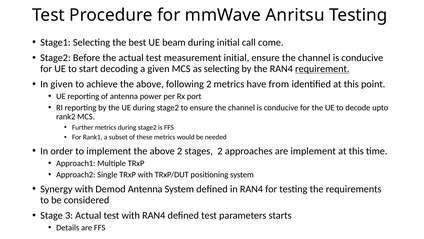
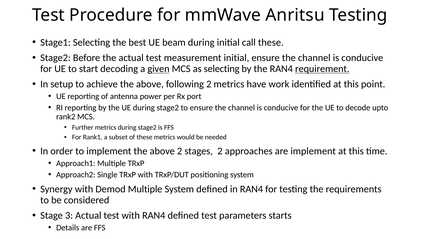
call come: come -> these
given at (159, 69) underline: none -> present
In given: given -> setup
from: from -> work
Demod Antenna: Antenna -> Multiple
